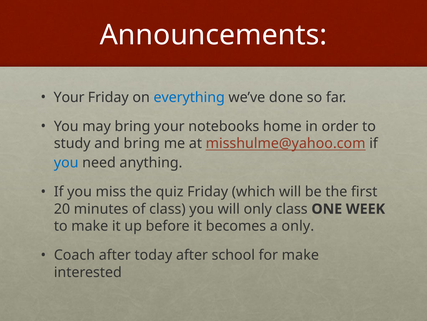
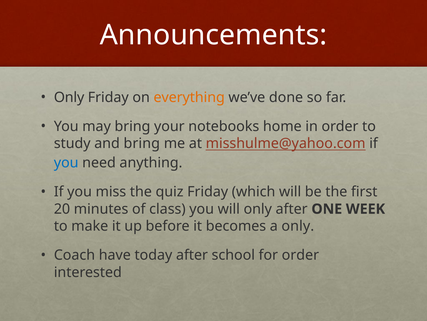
Your at (69, 97): Your -> Only
everything colour: blue -> orange
only class: class -> after
Coach after: after -> have
for make: make -> order
